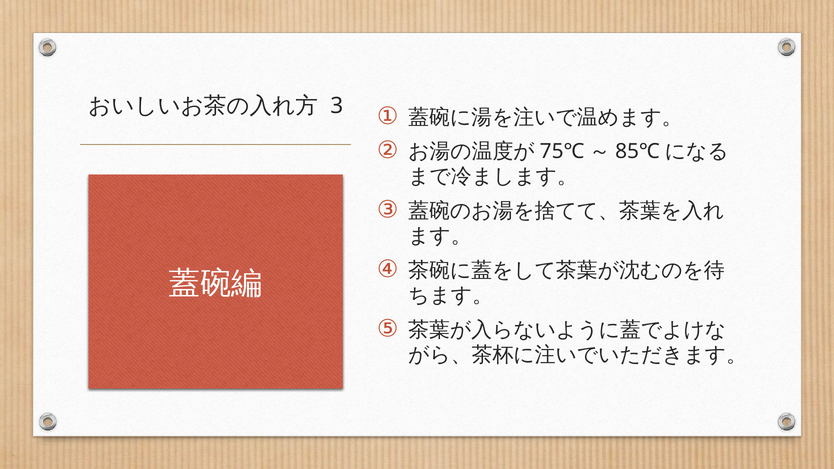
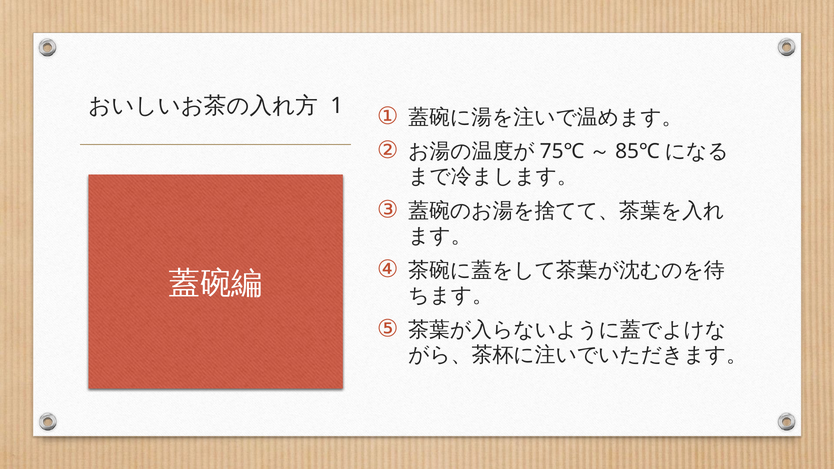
3: 3 -> 1
